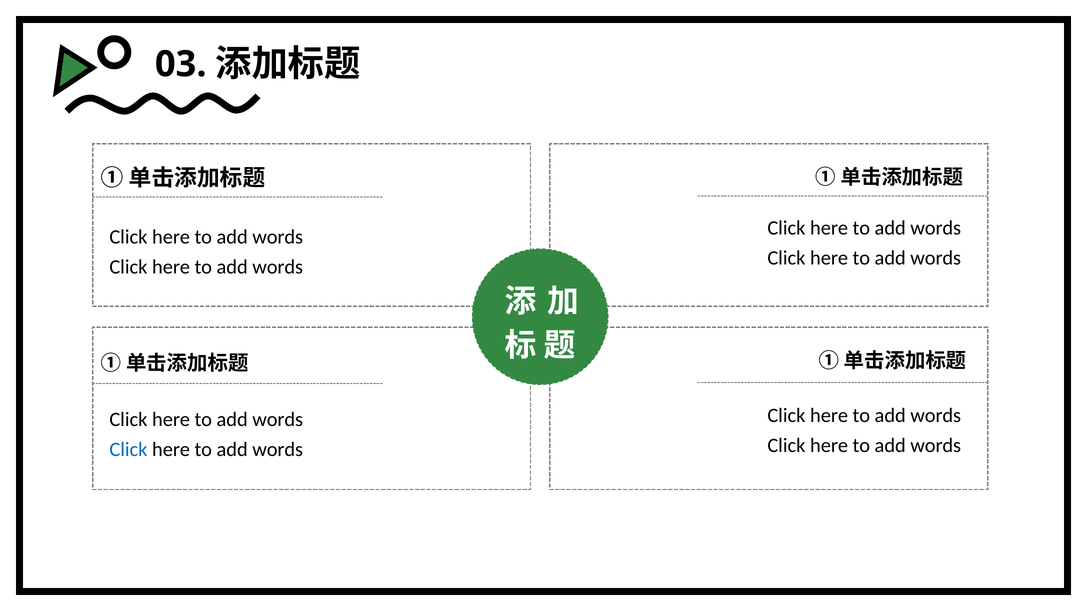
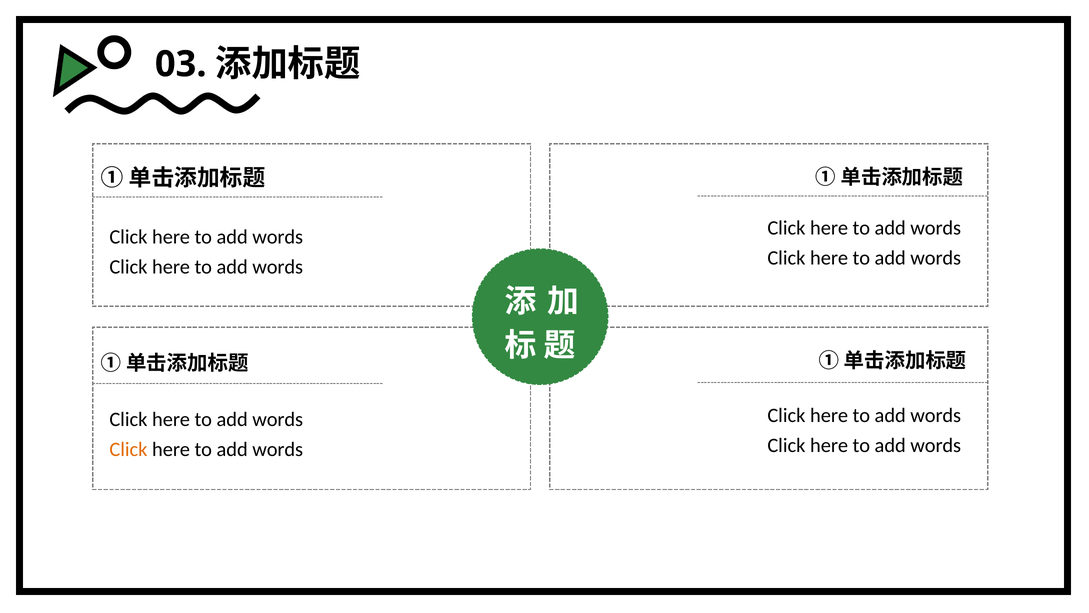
Click at (128, 449) colour: blue -> orange
